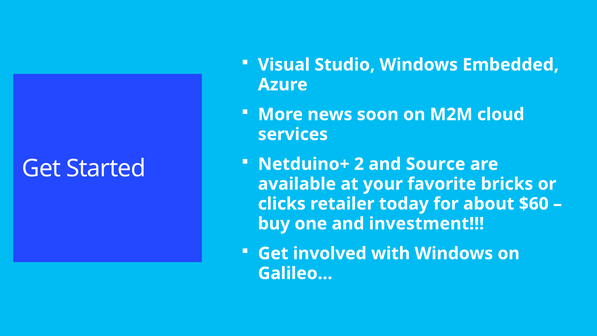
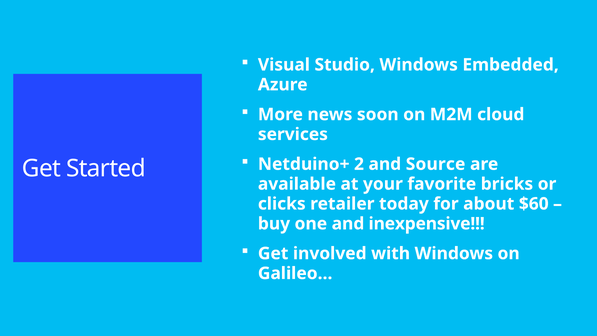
investment: investment -> inexpensive
